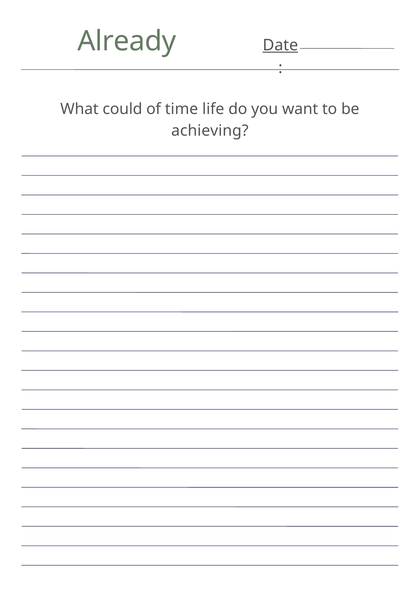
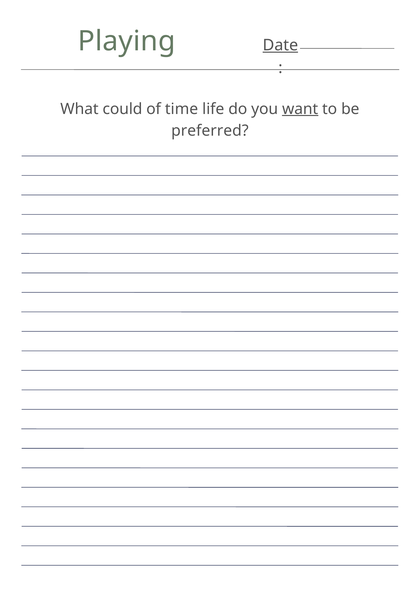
Already: Already -> Playing
want underline: none -> present
achieving: achieving -> preferred
